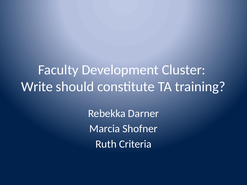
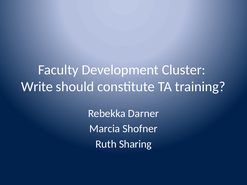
Criteria: Criteria -> Sharing
